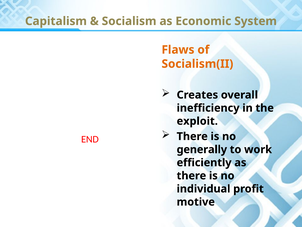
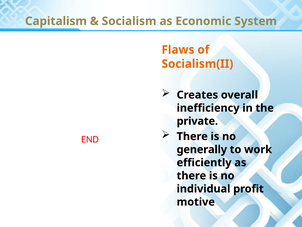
exploit: exploit -> private
